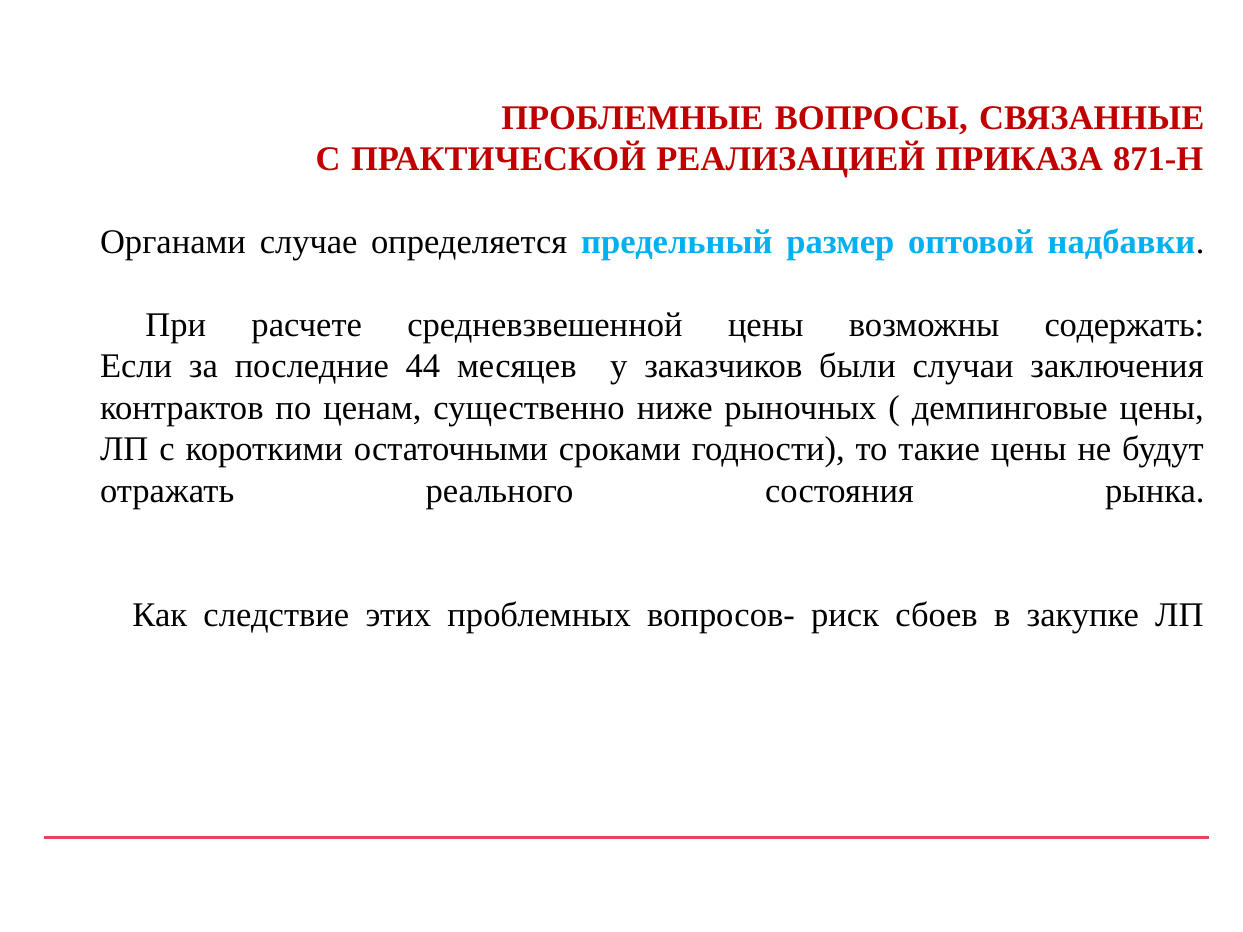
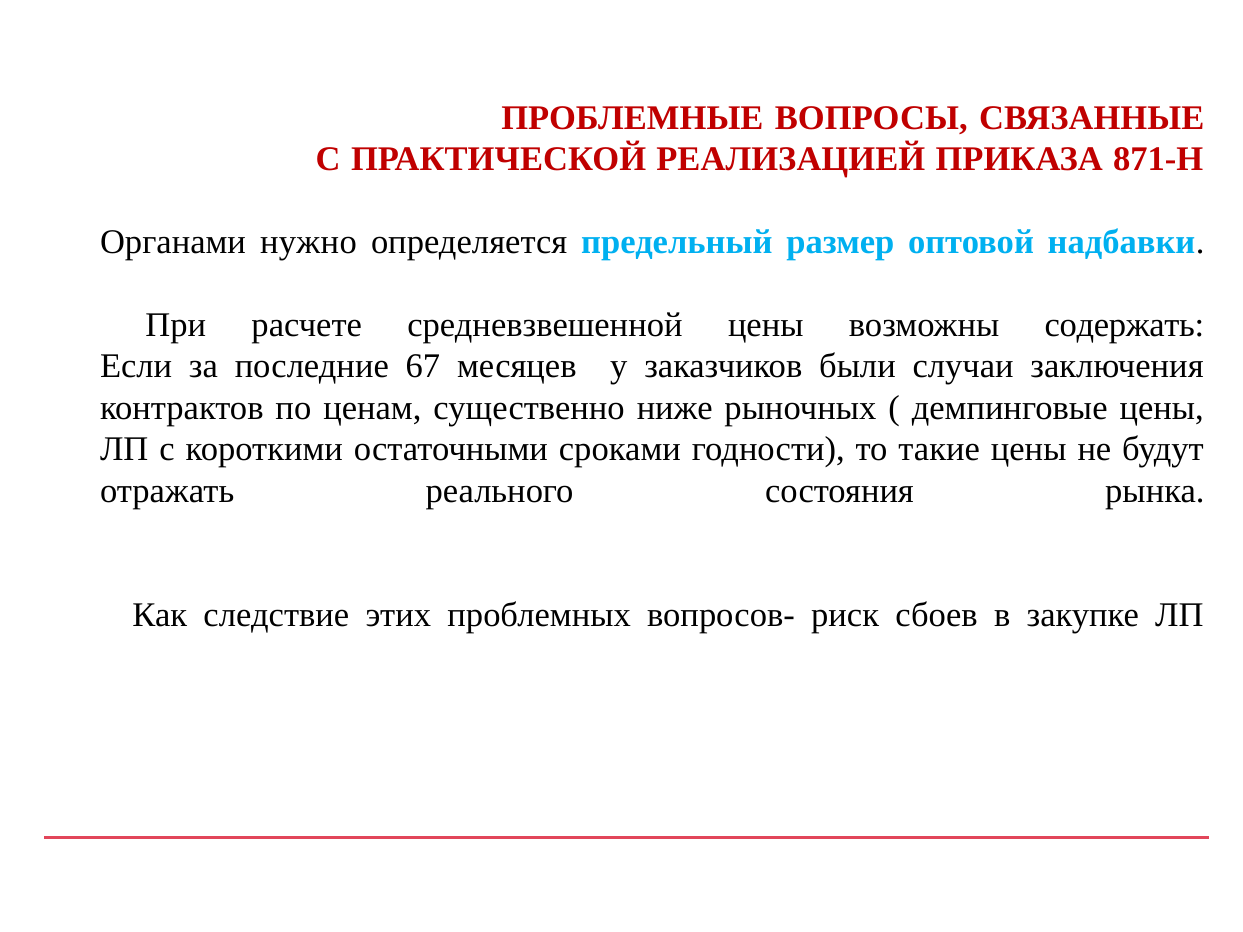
случае: случае -> нужно
44: 44 -> 67
